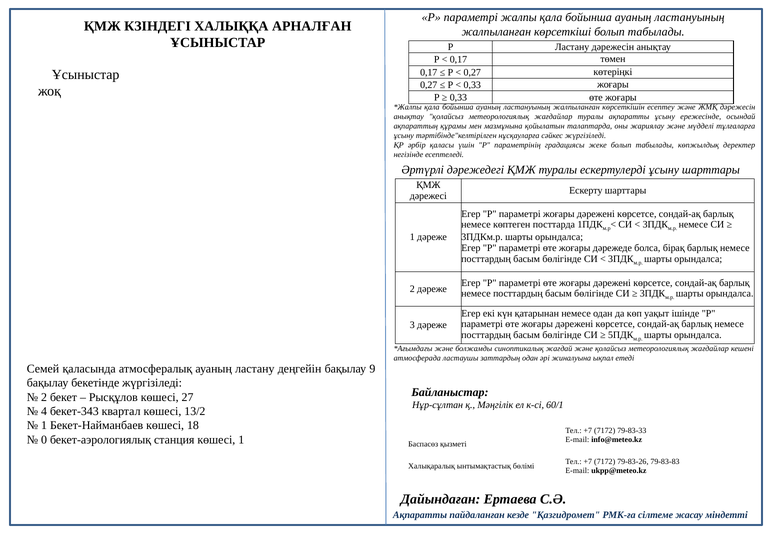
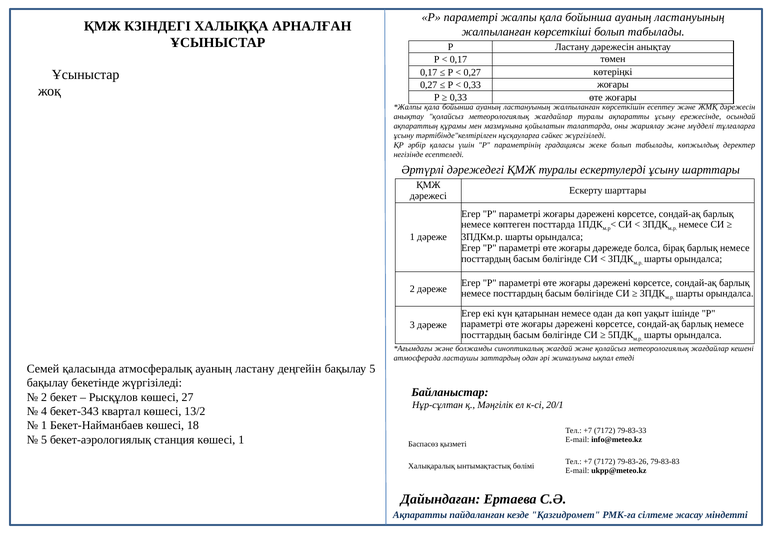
бақылау 9: 9 -> 5
60/1: 60/1 -> 20/1
0 at (44, 440): 0 -> 5
